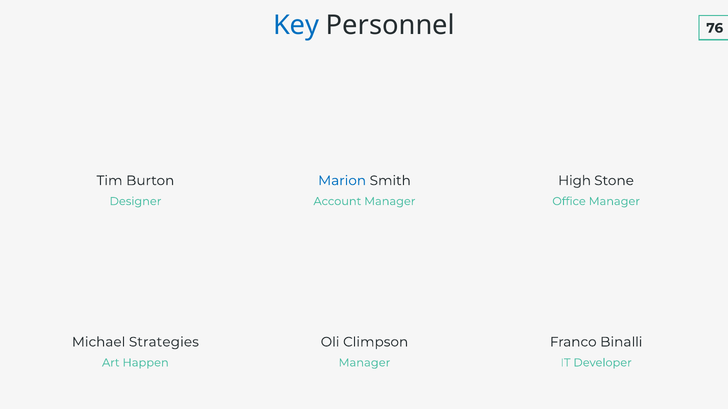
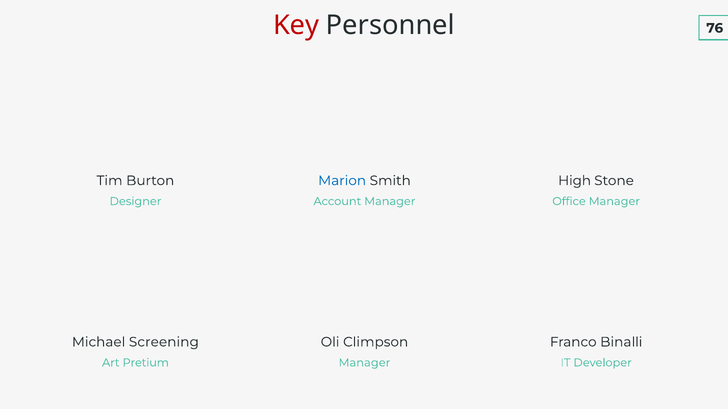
Key colour: blue -> red
Strategies: Strategies -> Screening
Happen: Happen -> Pretium
